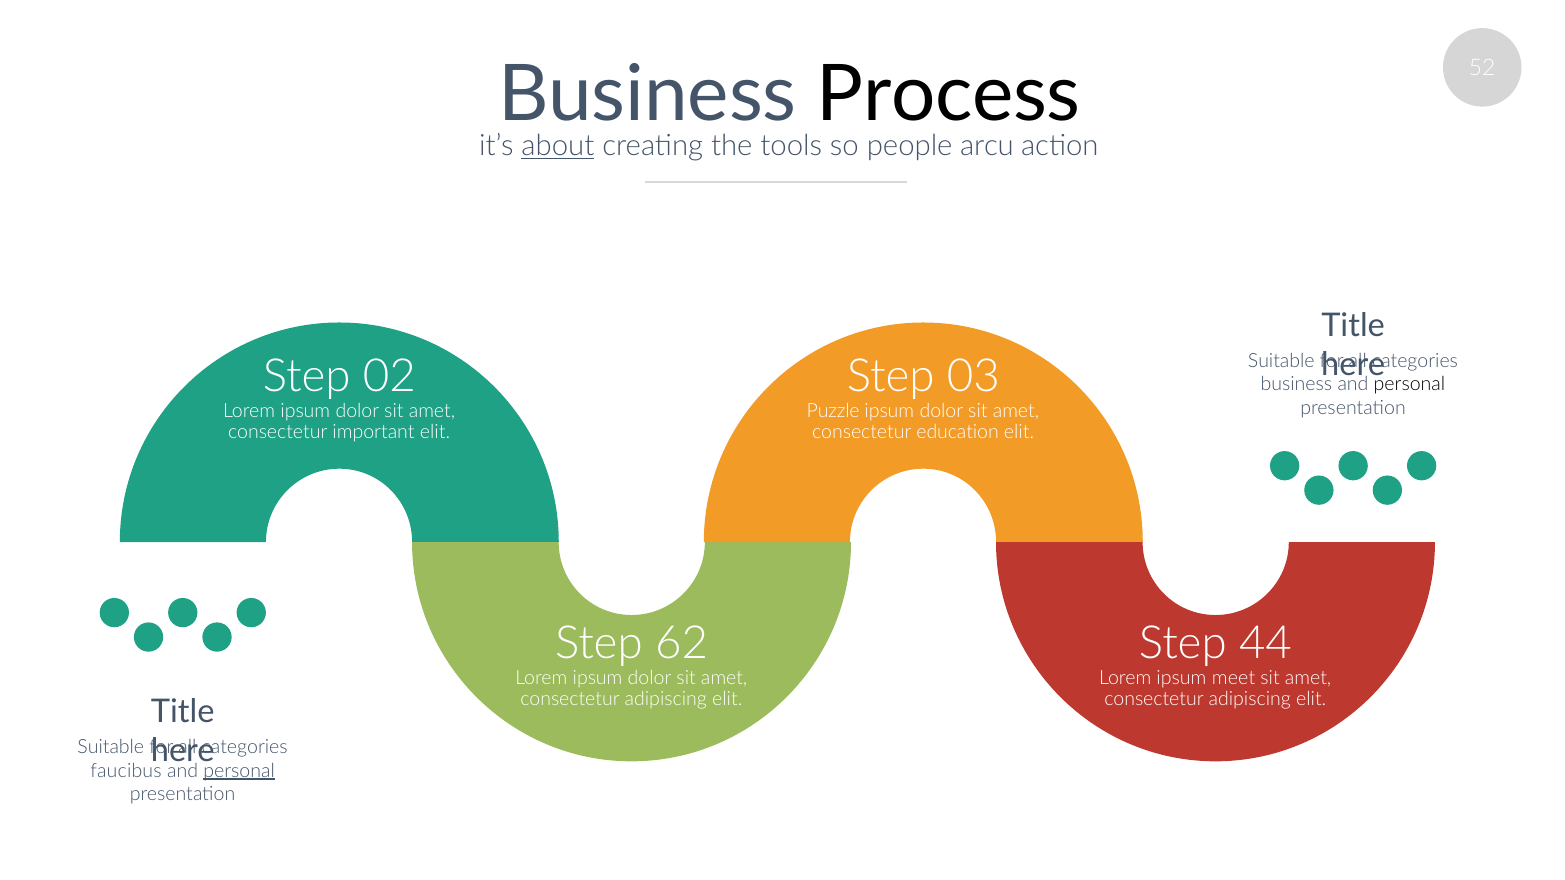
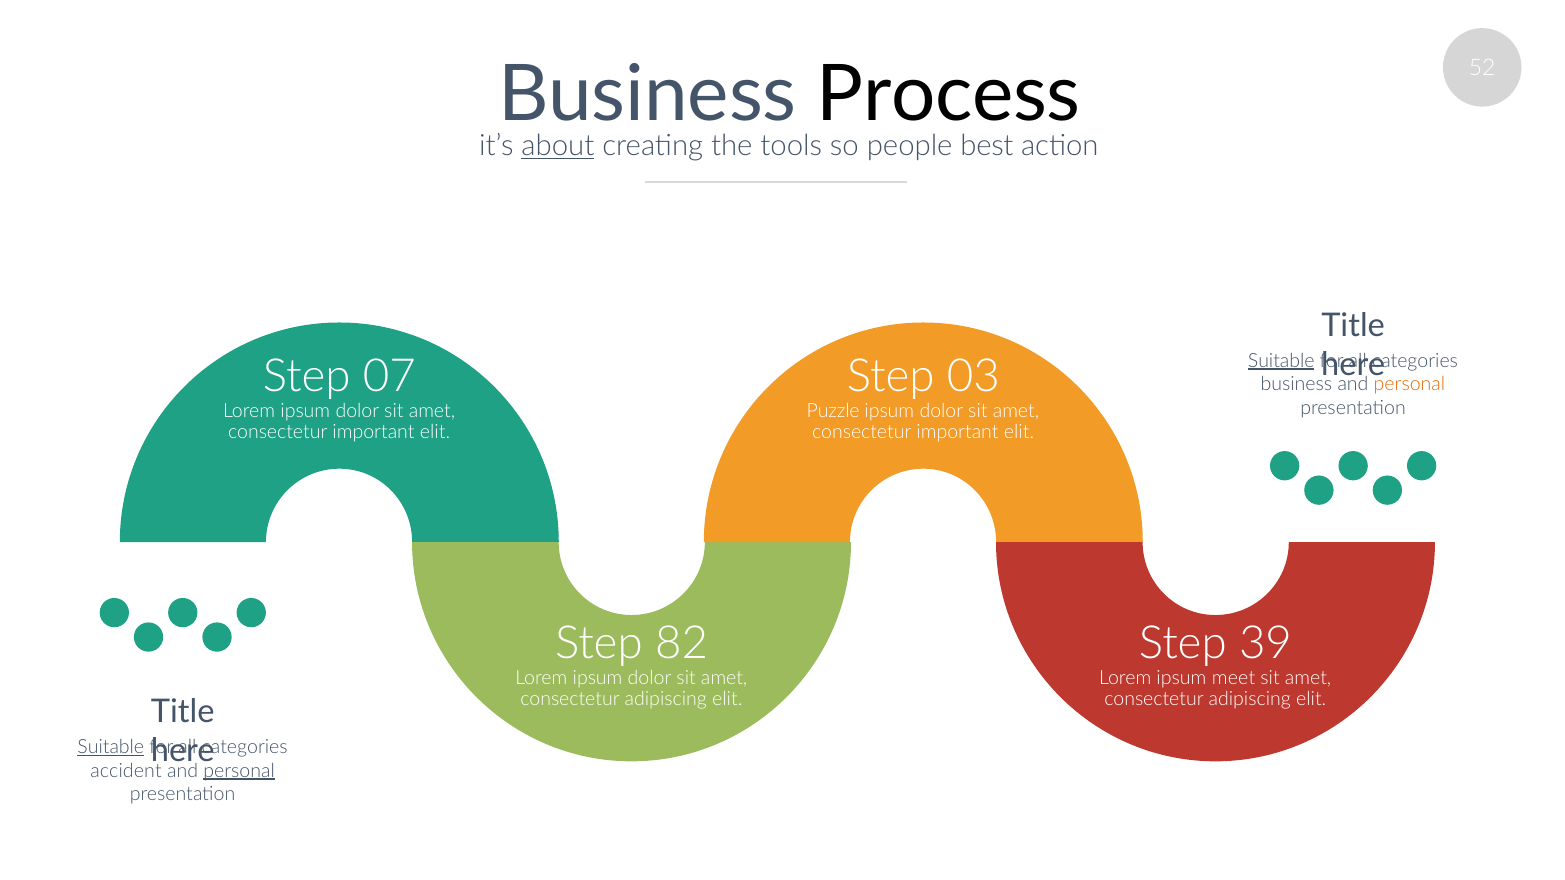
arcu: arcu -> best
Suitable at (1281, 361) underline: none -> present
02: 02 -> 07
personal at (1409, 384) colour: black -> orange
education at (958, 432): education -> important
62: 62 -> 82
44: 44 -> 39
Suitable at (111, 747) underline: none -> present
faucibus: faucibus -> accident
